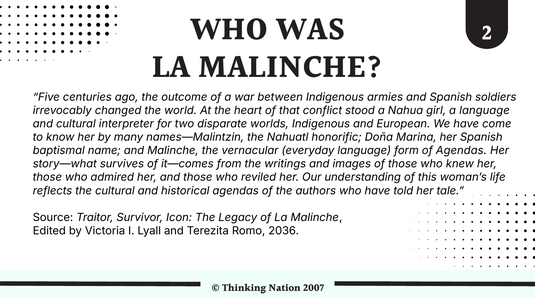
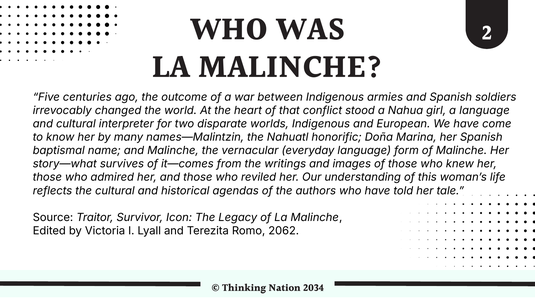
of Agendas: Agendas -> Malinche
2036: 2036 -> 2062
2007: 2007 -> 2034
